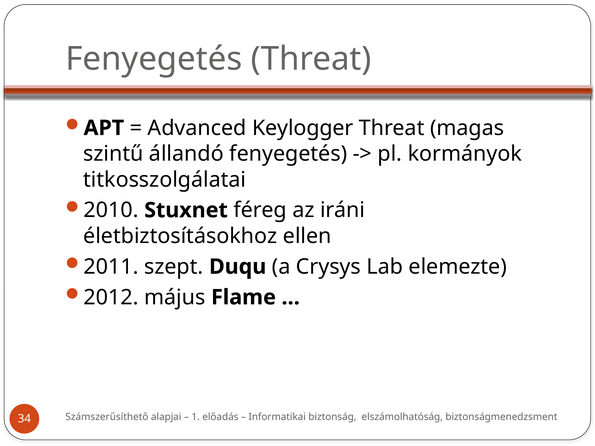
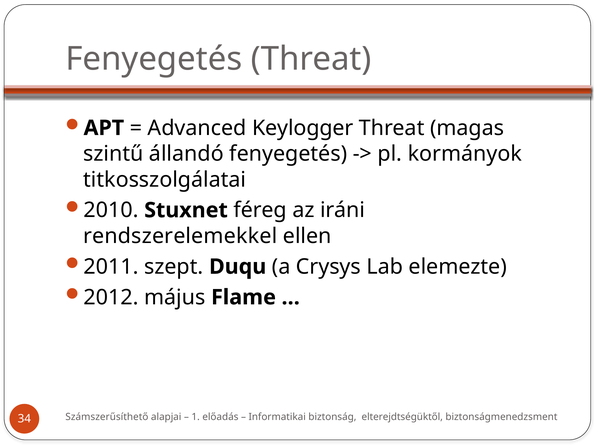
életbiztosításokhoz: életbiztosításokhoz -> rendszerelemekkel
elszámolhatóság: elszámolhatóság -> elterejdtségüktől
